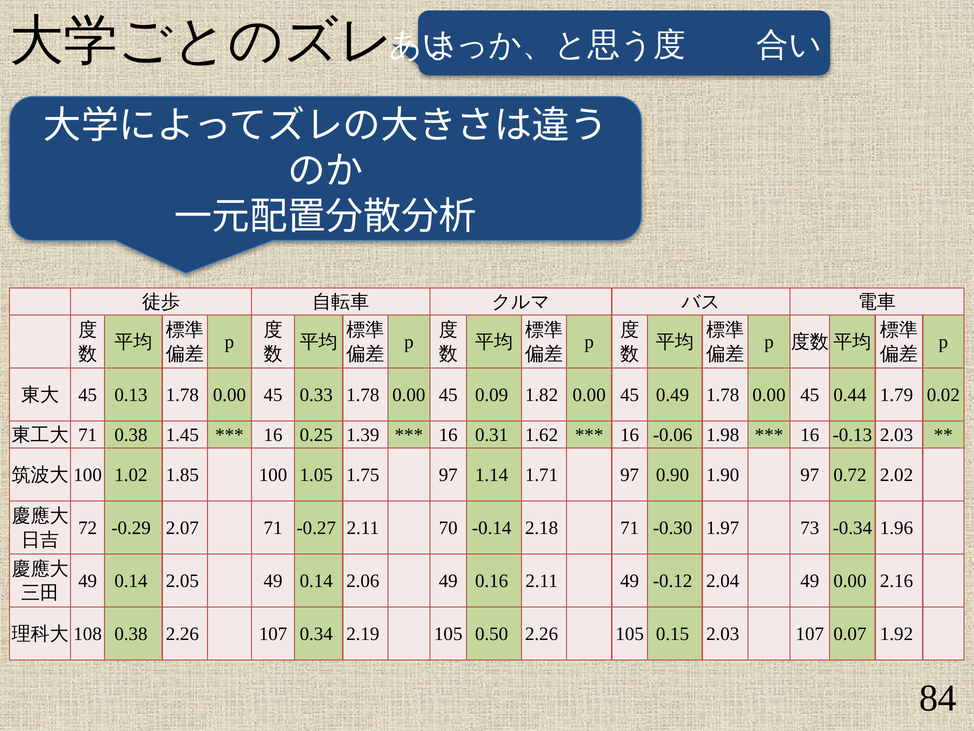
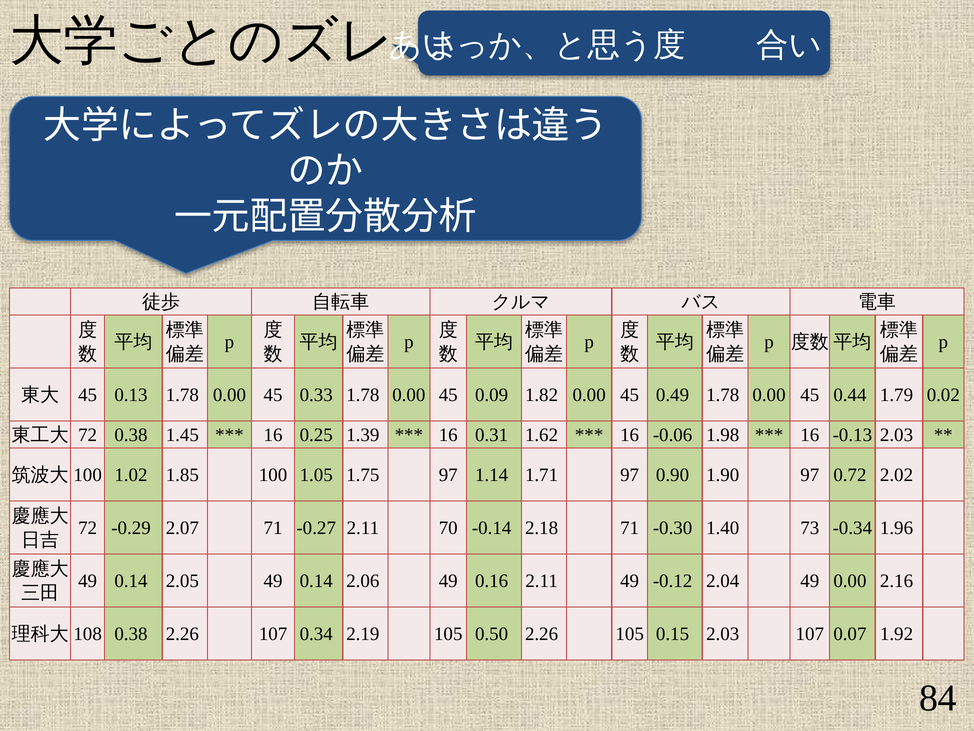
71 at (88, 435): 71 -> 72
1.97: 1.97 -> 1.40
